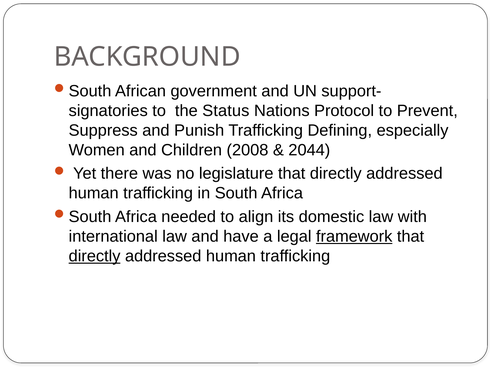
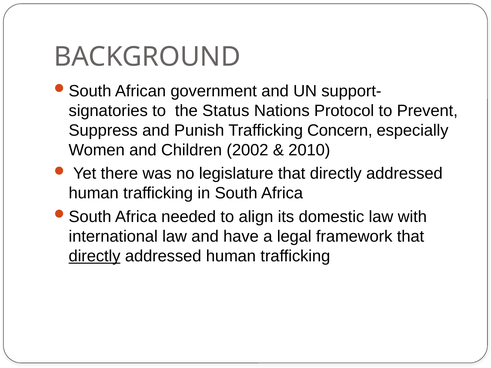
Defining: Defining -> Concern
2008: 2008 -> 2002
2044: 2044 -> 2010
framework underline: present -> none
